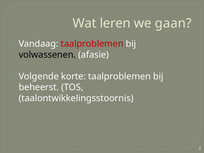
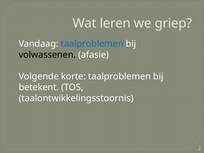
gaan: gaan -> griep
taalproblemen at (92, 44) colour: red -> blue
beheerst: beheerst -> betekent
